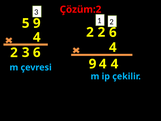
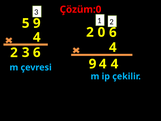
Çözüm:2: Çözüm:2 -> Çözüm:0
2 at (101, 32): 2 -> 0
